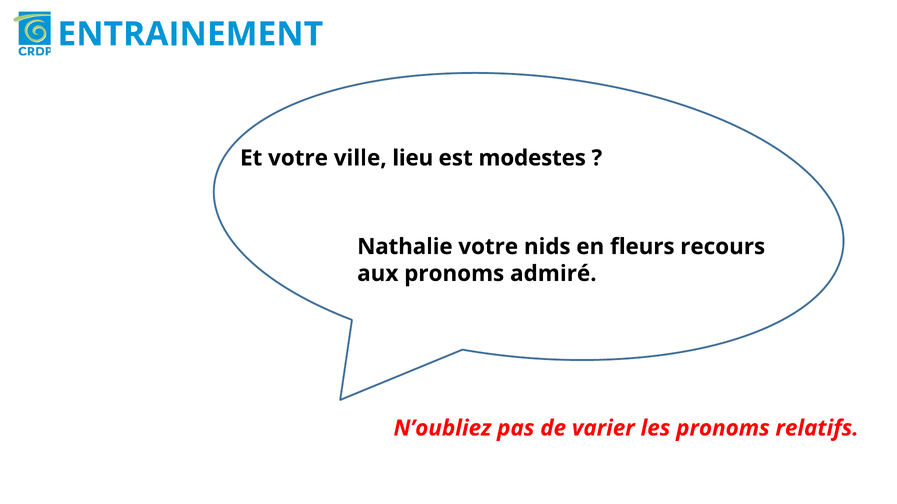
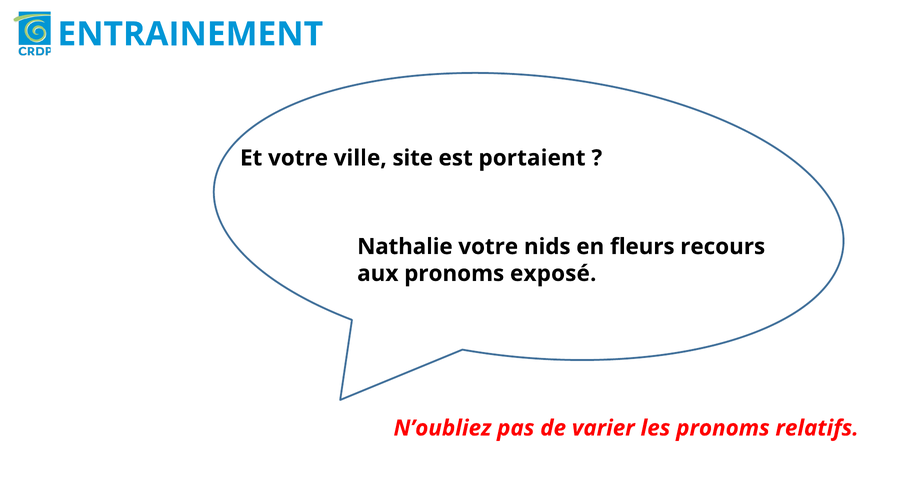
lieu: lieu -> site
modestes: modestes -> portaient
admiré: admiré -> exposé
